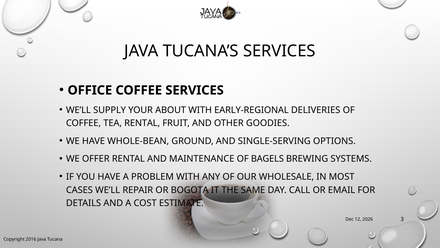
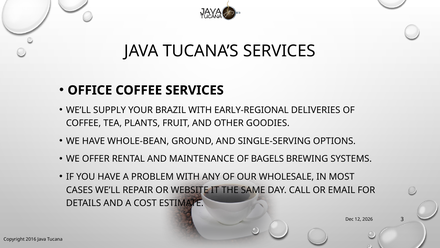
ABOUT: ABOUT -> BRAZIL
TEA RENTAL: RENTAL -> PLANTS
BOGOTA: BOGOTA -> WEBSITE
